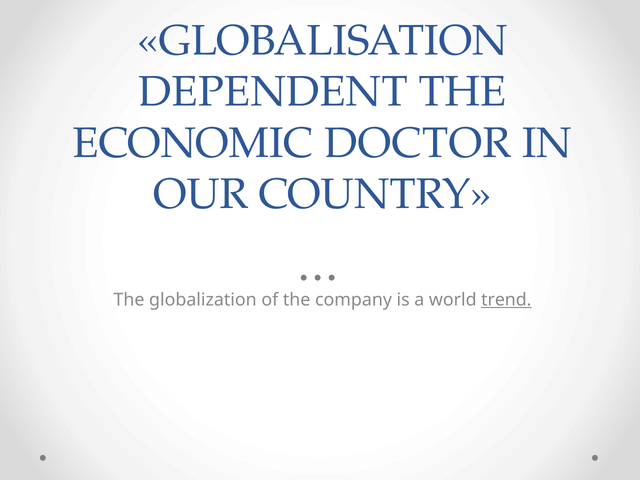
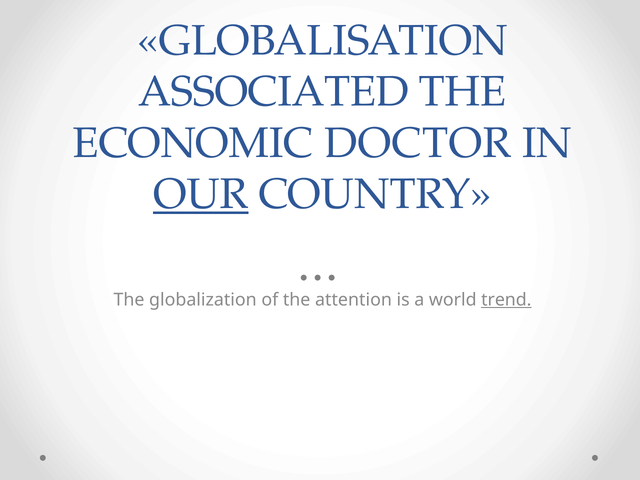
DEPENDENT: DEPENDENT -> ASSOCIATED
OUR underline: none -> present
company: company -> attention
